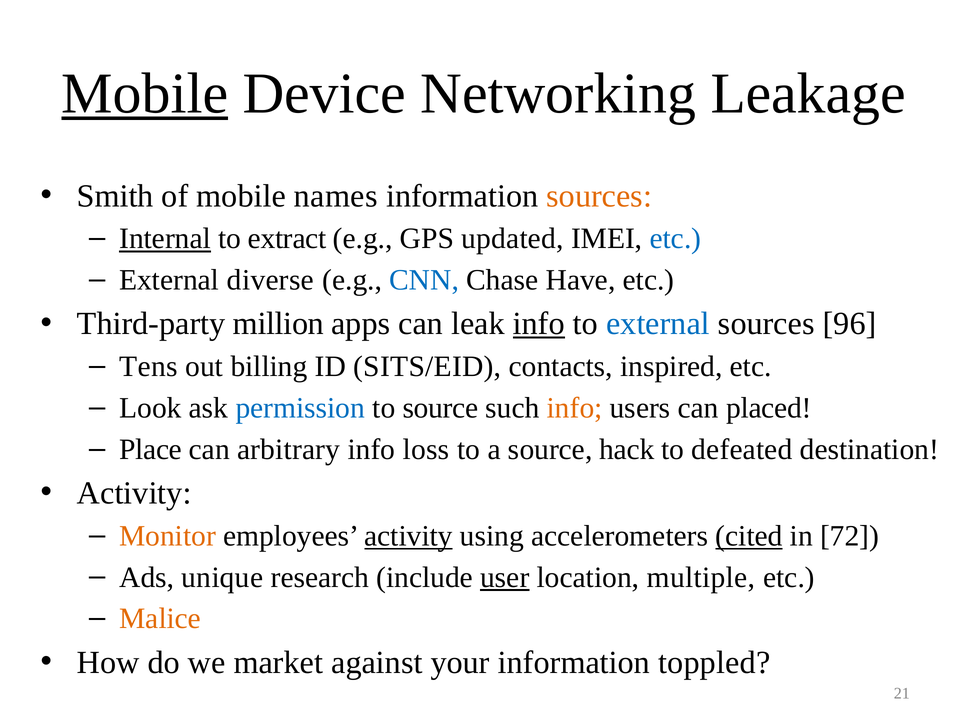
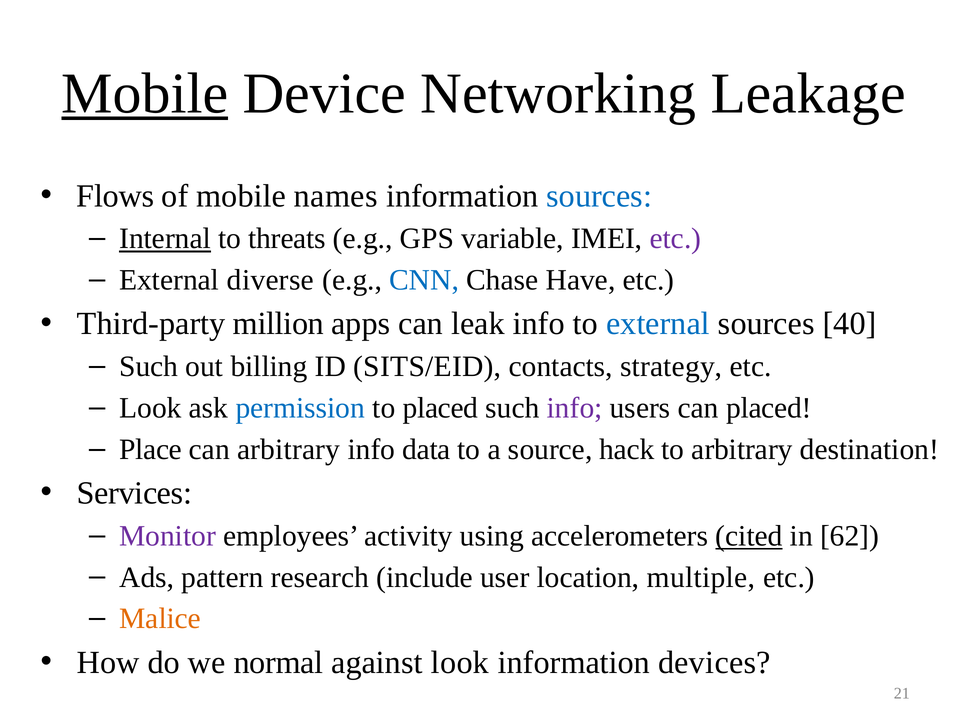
Smith: Smith -> Flows
sources at (599, 196) colour: orange -> blue
extract: extract -> threats
updated: updated -> variable
etc at (676, 239) colour: blue -> purple
info at (539, 324) underline: present -> none
96: 96 -> 40
Tens at (149, 367): Tens -> Such
inspired: inspired -> strategy
to source: source -> placed
info at (575, 408) colour: orange -> purple
loss: loss -> data
to defeated: defeated -> arbitrary
Activity at (134, 493): Activity -> Services
Monitor colour: orange -> purple
activity at (408, 536) underline: present -> none
72: 72 -> 62
unique: unique -> pattern
user underline: present -> none
market: market -> normal
against your: your -> look
toppled: toppled -> devices
